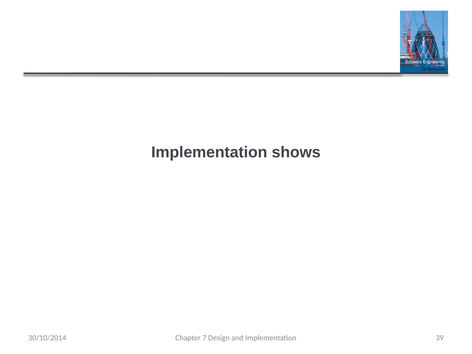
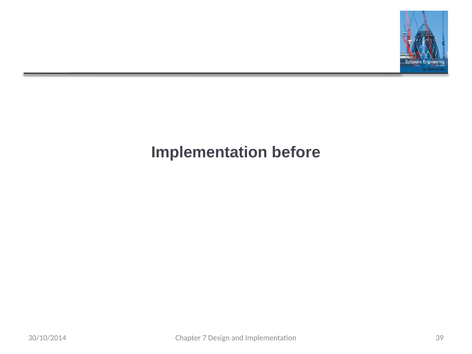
shows: shows -> before
